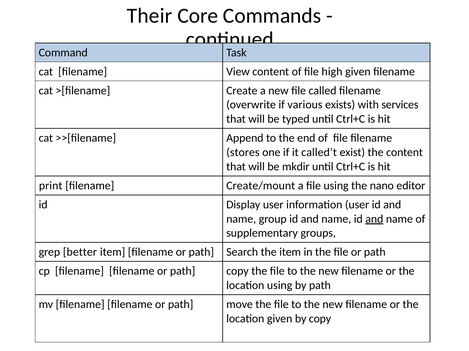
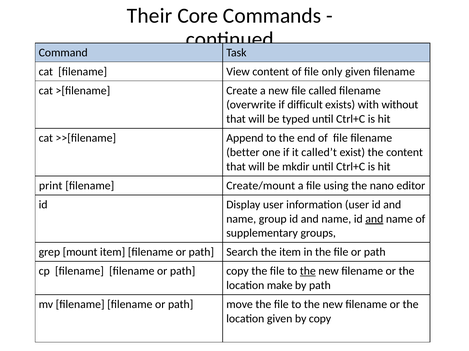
high: high -> only
various: various -> difficult
services: services -> without
stores: stores -> better
better: better -> mount
the at (308, 272) underline: none -> present
location using: using -> make
